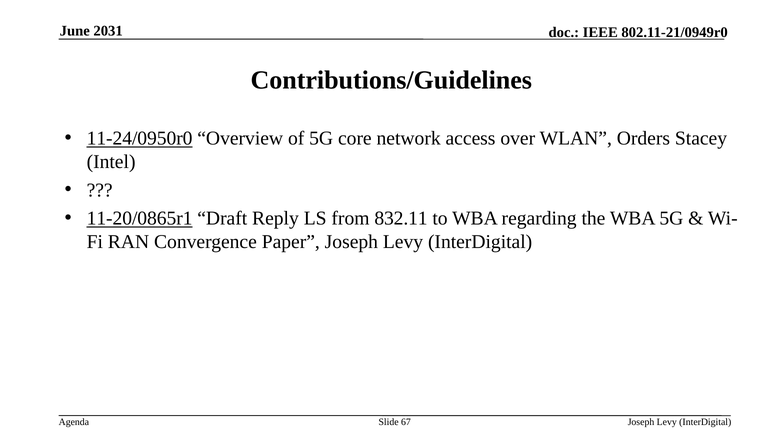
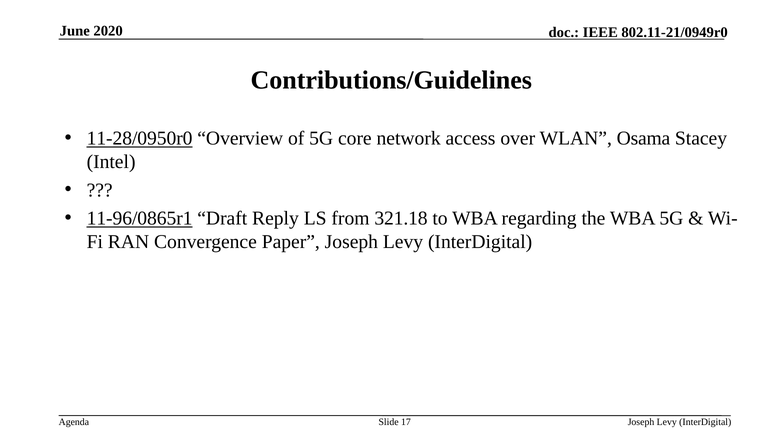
2031: 2031 -> 2020
11-24/0950r0: 11-24/0950r0 -> 11-28/0950r0
Orders: Orders -> Osama
11-20/0865r1: 11-20/0865r1 -> 11-96/0865r1
832.11: 832.11 -> 321.18
67: 67 -> 17
